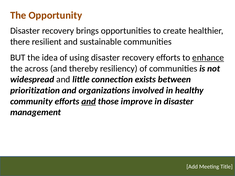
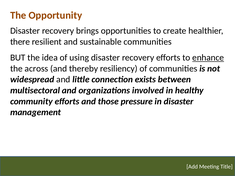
prioritization: prioritization -> multisectoral
and at (89, 101) underline: present -> none
improve: improve -> pressure
